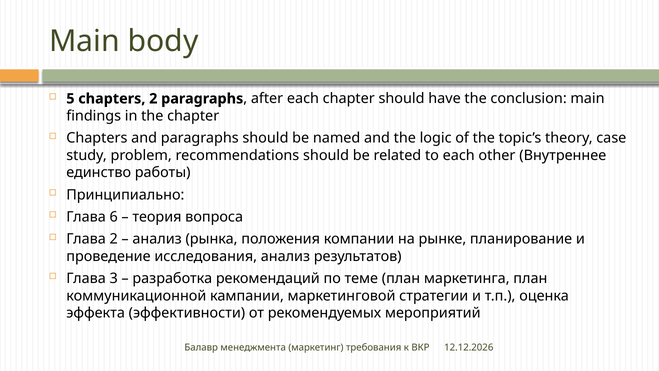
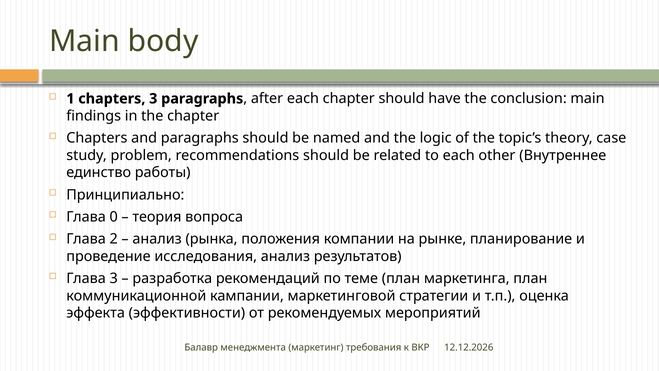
5: 5 -> 1
chapters 2: 2 -> 3
6: 6 -> 0
